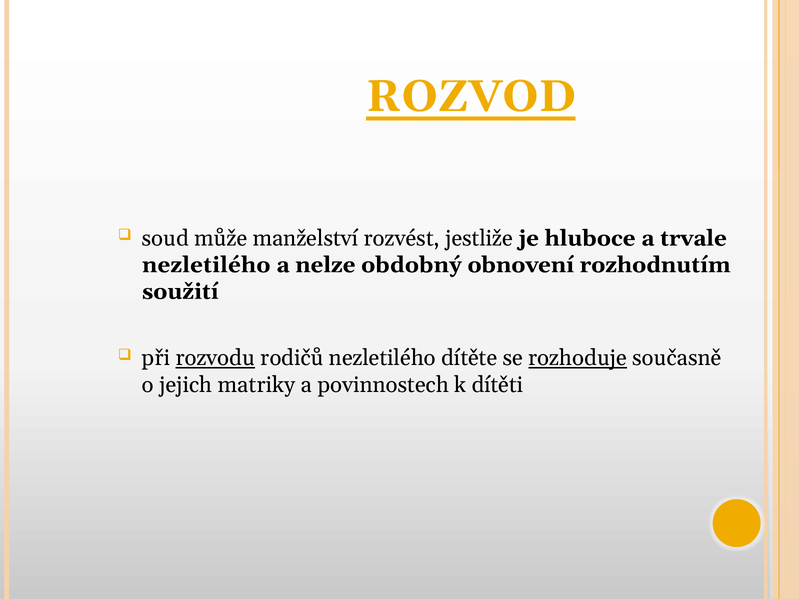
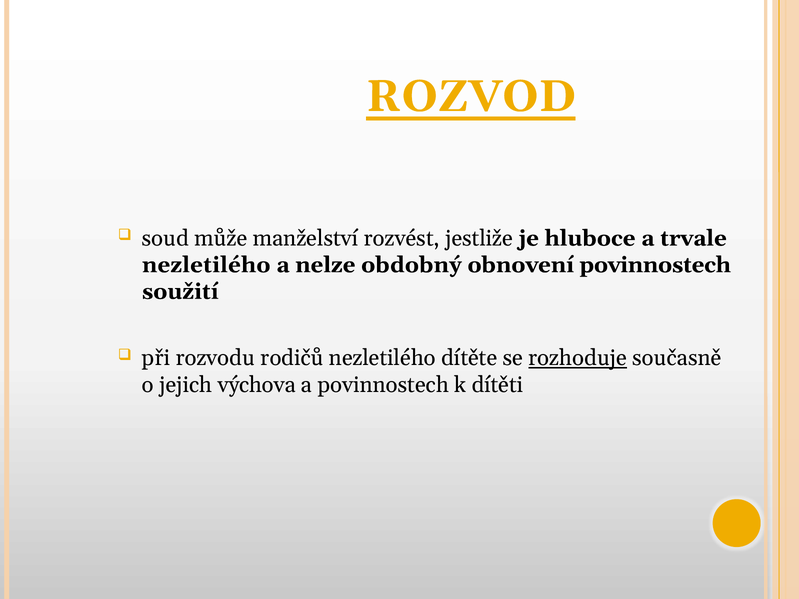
obnovení rozhodnutím: rozhodnutím -> povinnostech
rozvodu underline: present -> none
matriky: matriky -> výchova
